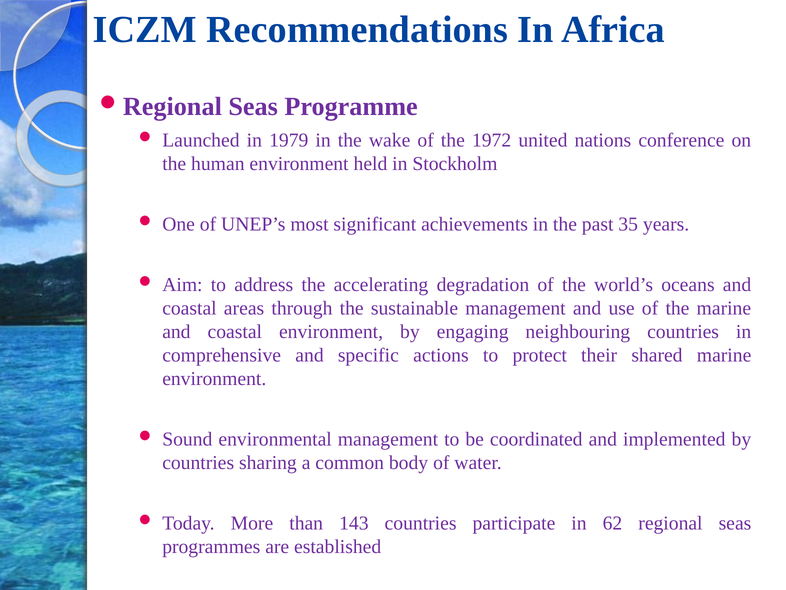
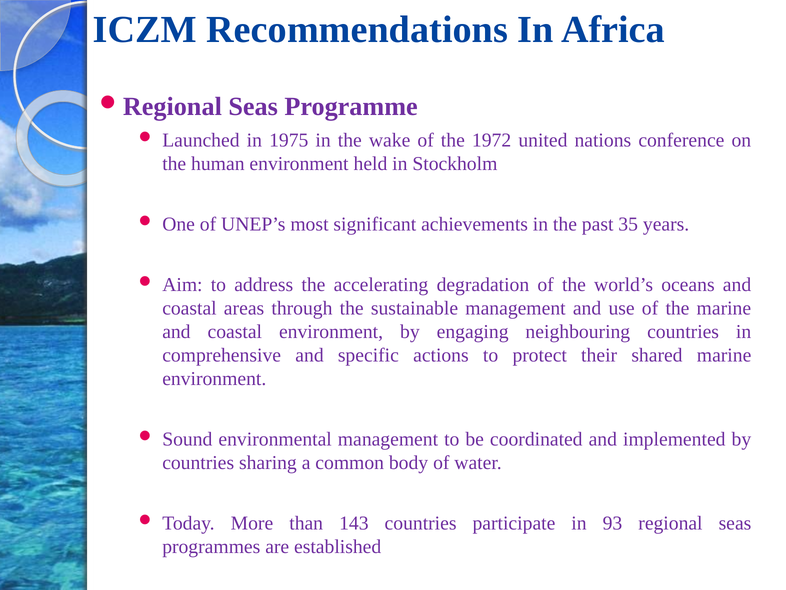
1979: 1979 -> 1975
62: 62 -> 93
